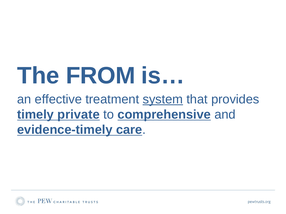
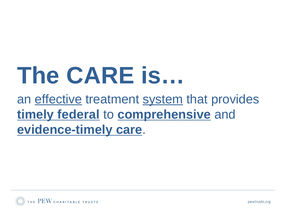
The FROM: FROM -> CARE
effective underline: none -> present
private: private -> federal
